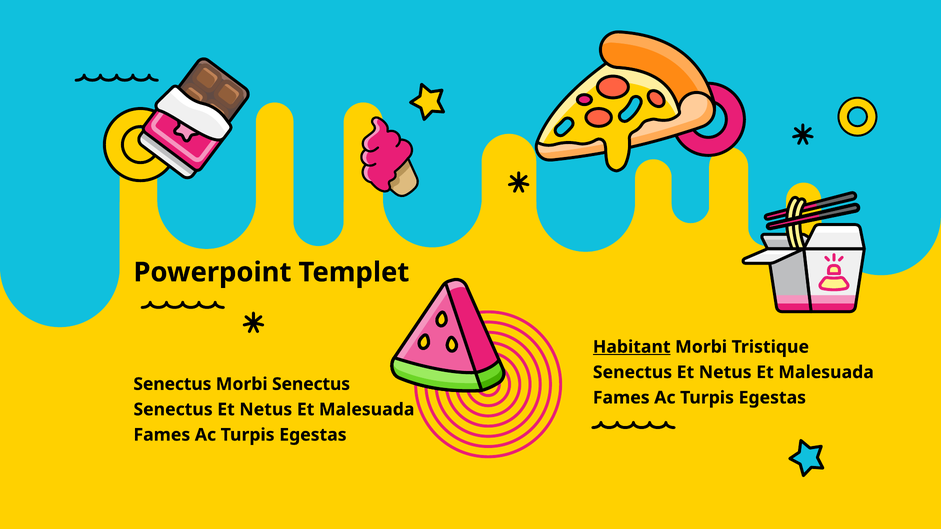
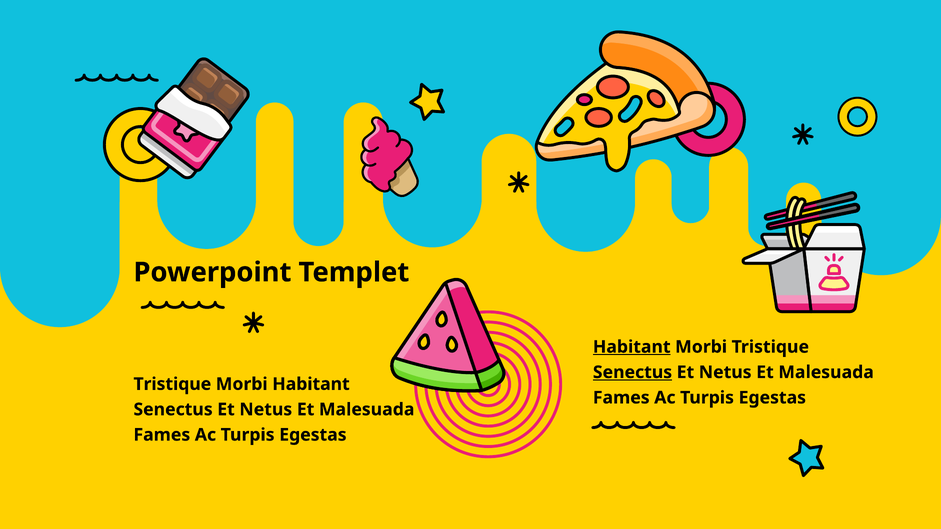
Senectus at (632, 373) underline: none -> present
Senectus at (172, 384): Senectus -> Tristique
Morbi Senectus: Senectus -> Habitant
